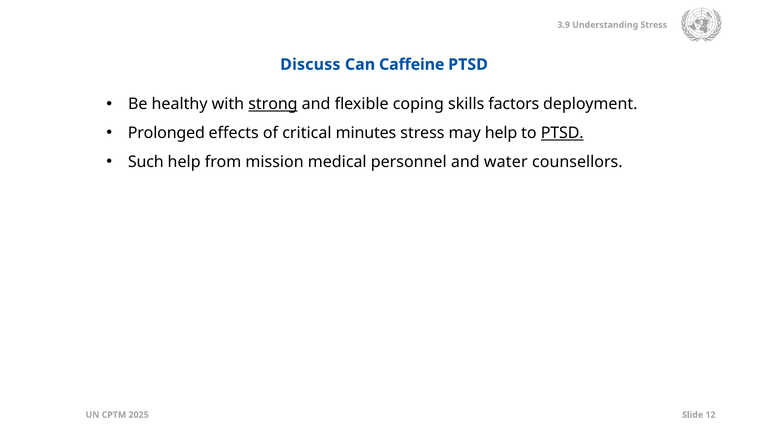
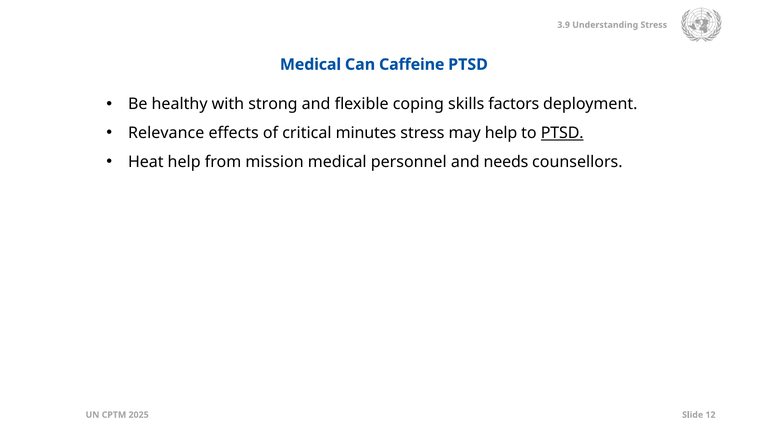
Discuss at (310, 65): Discuss -> Medical
strong underline: present -> none
Prolonged: Prolonged -> Relevance
Such: Such -> Heat
water: water -> needs
